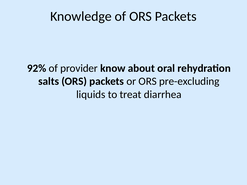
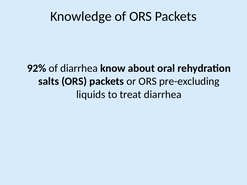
of provider: provider -> diarrhea
